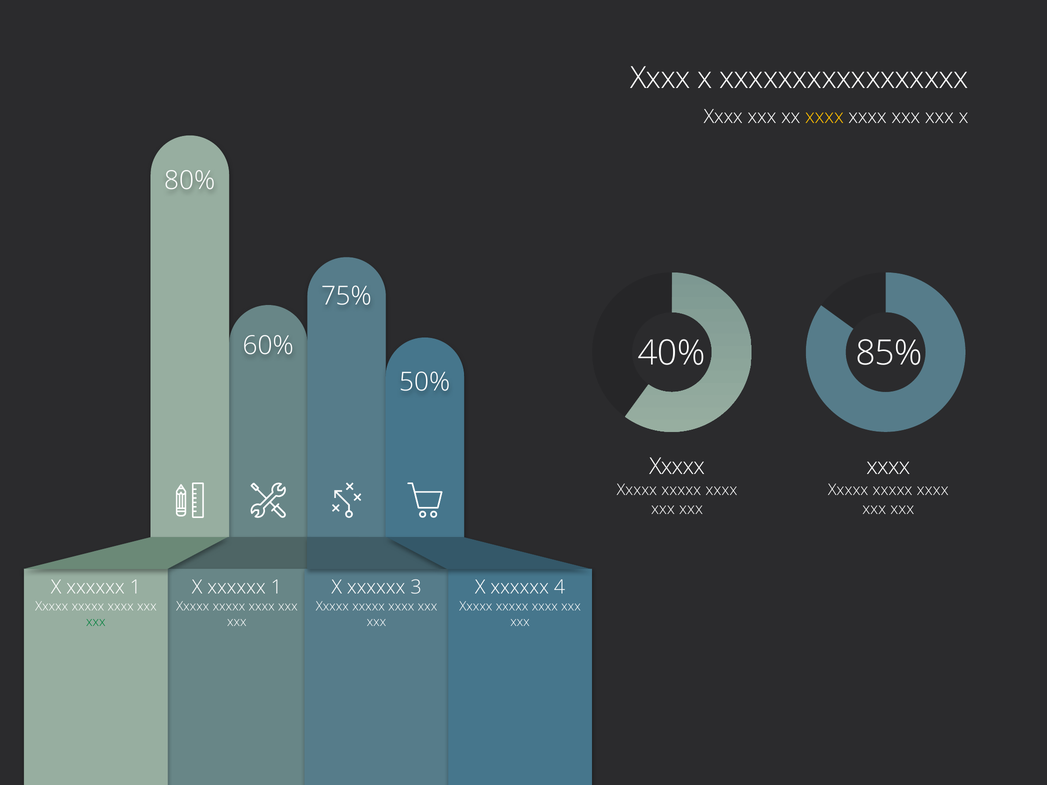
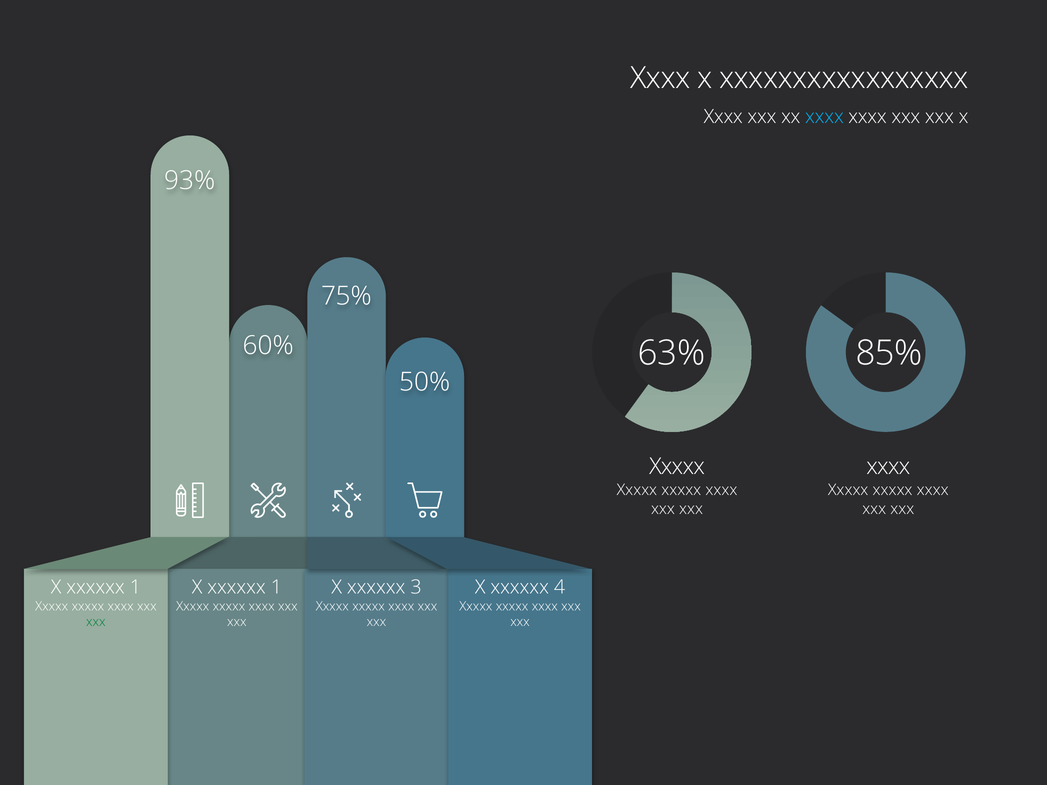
xxxx at (824, 117) colour: yellow -> light blue
80%: 80% -> 93%
40%: 40% -> 63%
